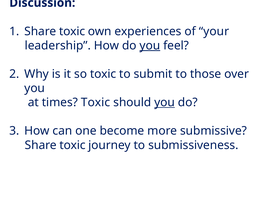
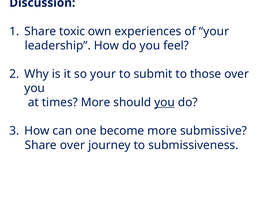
you at (150, 46) underline: present -> none
so toxic: toxic -> your
times Toxic: Toxic -> More
toxic at (73, 145): toxic -> over
